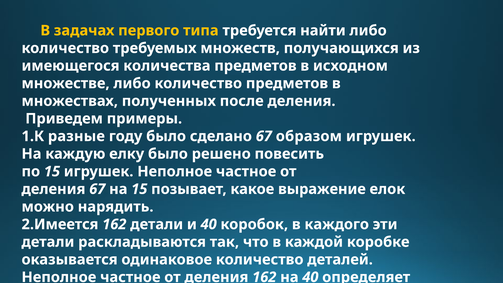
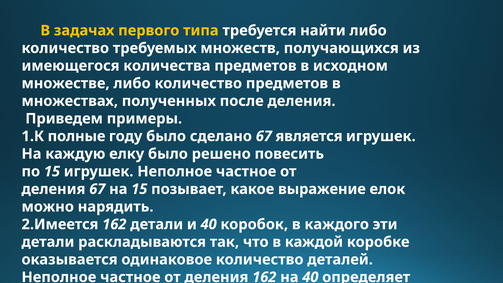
разные: разные -> полные
образом: образом -> является
